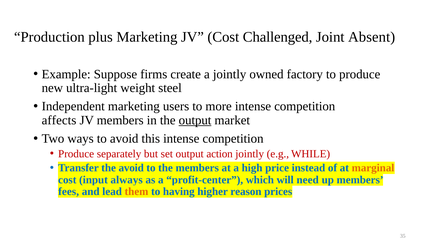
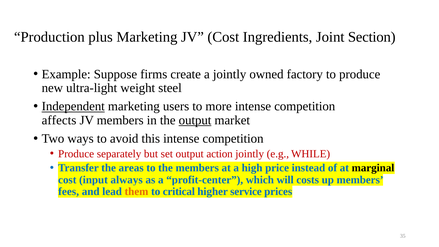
Challenged: Challenged -> Ingredients
Absent: Absent -> Section
Independent underline: none -> present
the avoid: avoid -> areas
marginal colour: orange -> black
need: need -> costs
having: having -> critical
reason: reason -> service
